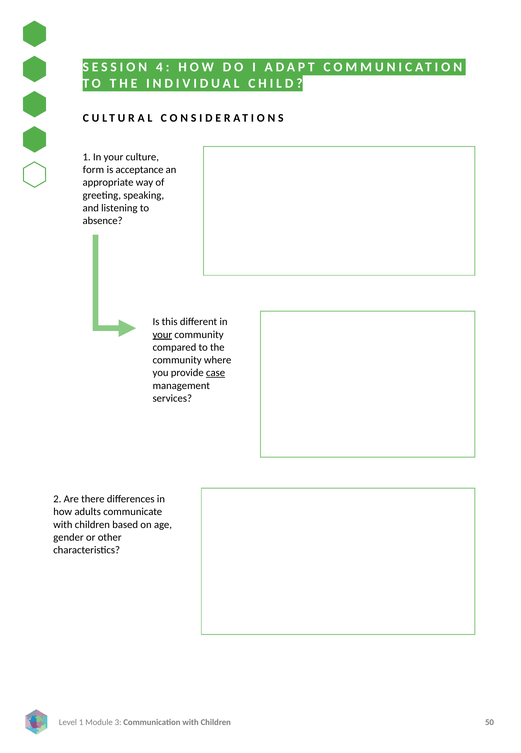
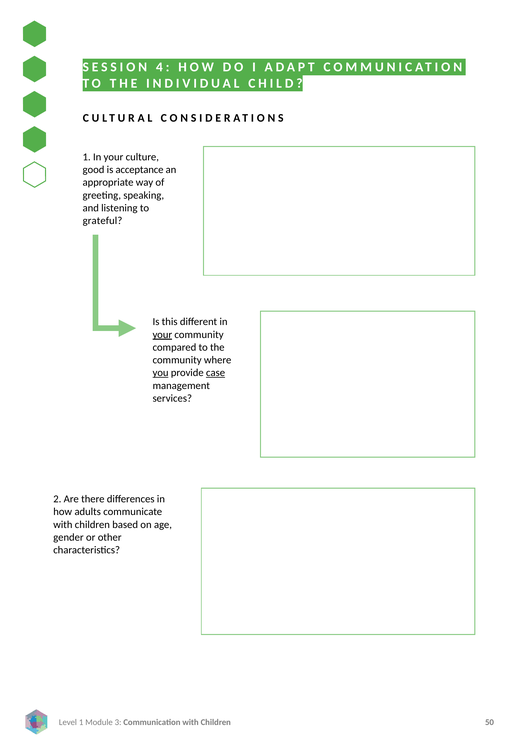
form: form -> good
absence: absence -> grateful
you underline: none -> present
